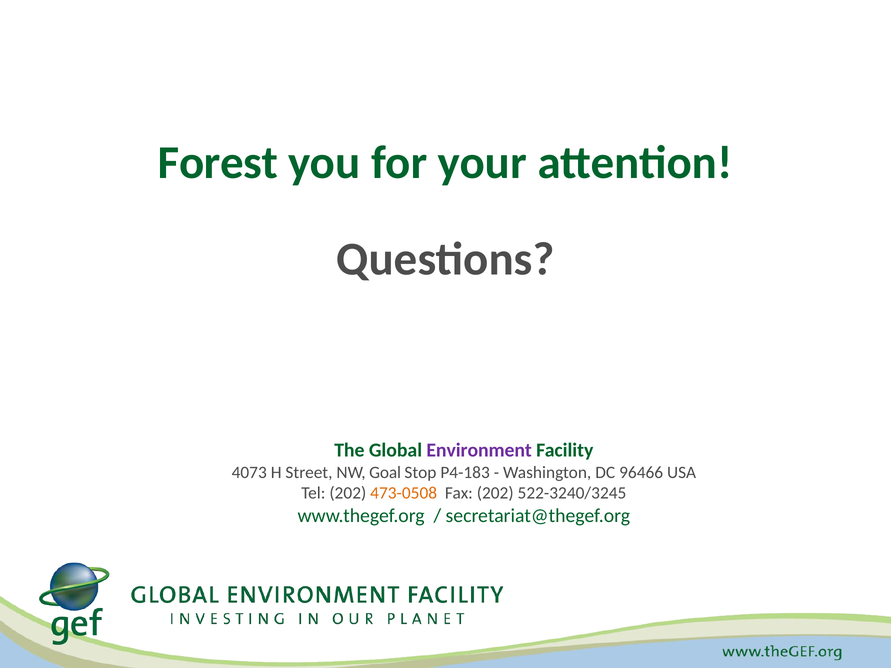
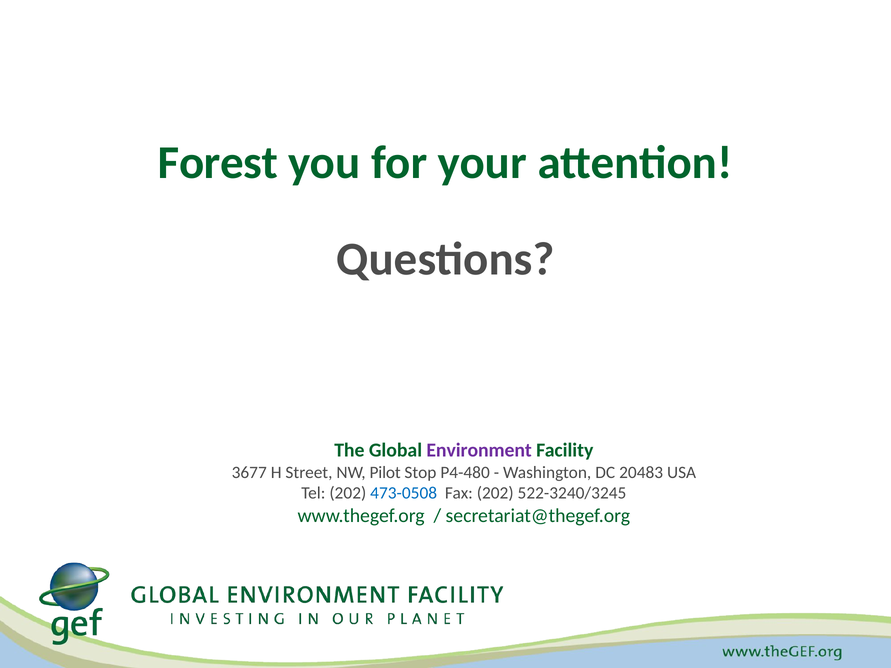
4073: 4073 -> 3677
Goal: Goal -> Pilot
P4-183: P4-183 -> P4-480
96466: 96466 -> 20483
473-0508 colour: orange -> blue
